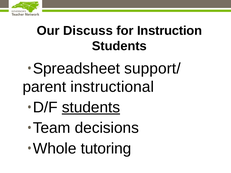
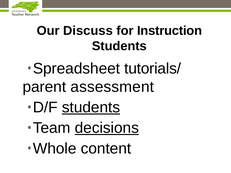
support/: support/ -> tutorials/
instructional: instructional -> assessment
decisions underline: none -> present
tutoring: tutoring -> content
